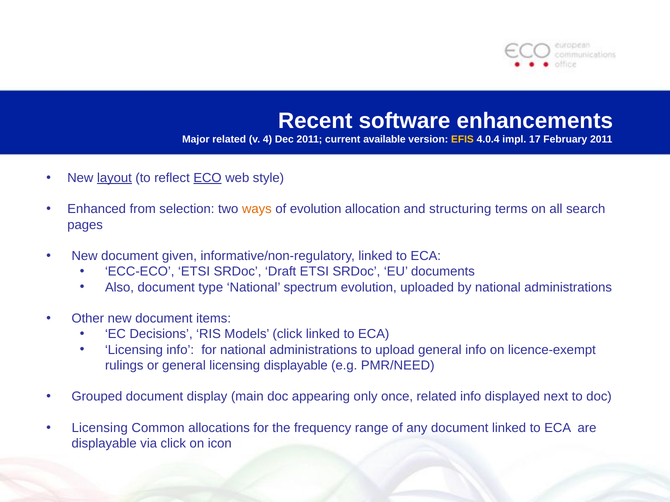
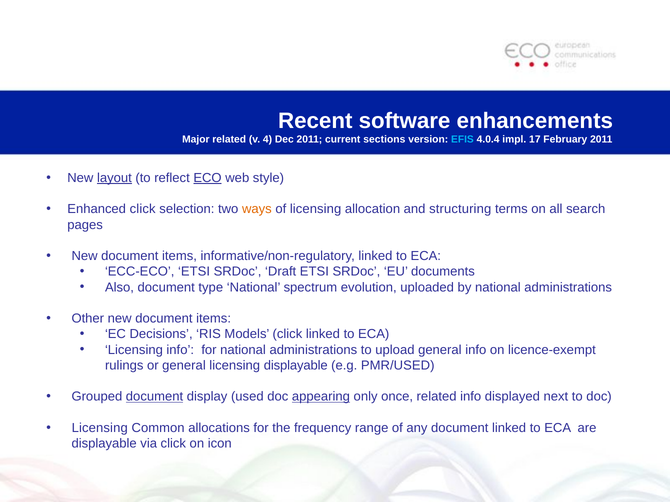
available: available -> sections
EFIS colour: yellow -> light blue
Enhanced from: from -> click
of evolution: evolution -> licensing
given at (179, 256): given -> items
PMR/NEED: PMR/NEED -> PMR/USED
document at (155, 397) underline: none -> present
main: main -> used
appearing underline: none -> present
